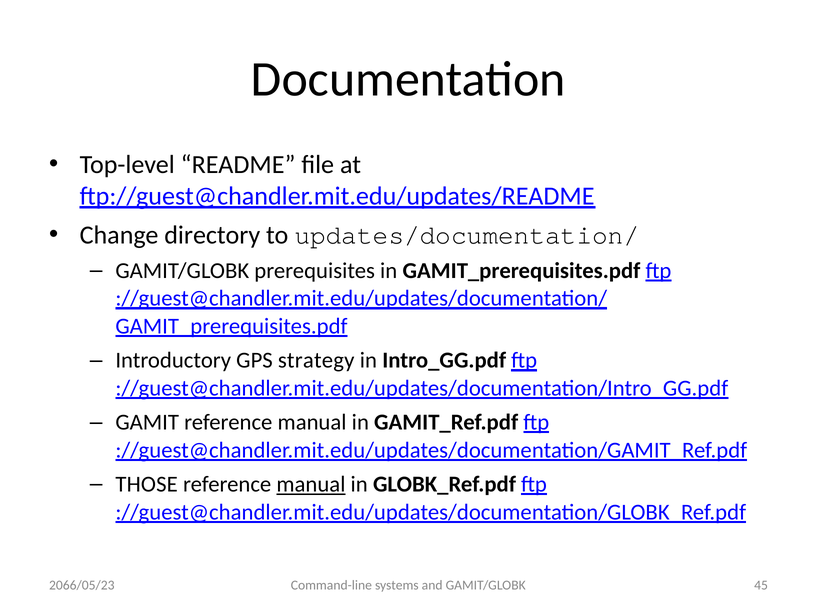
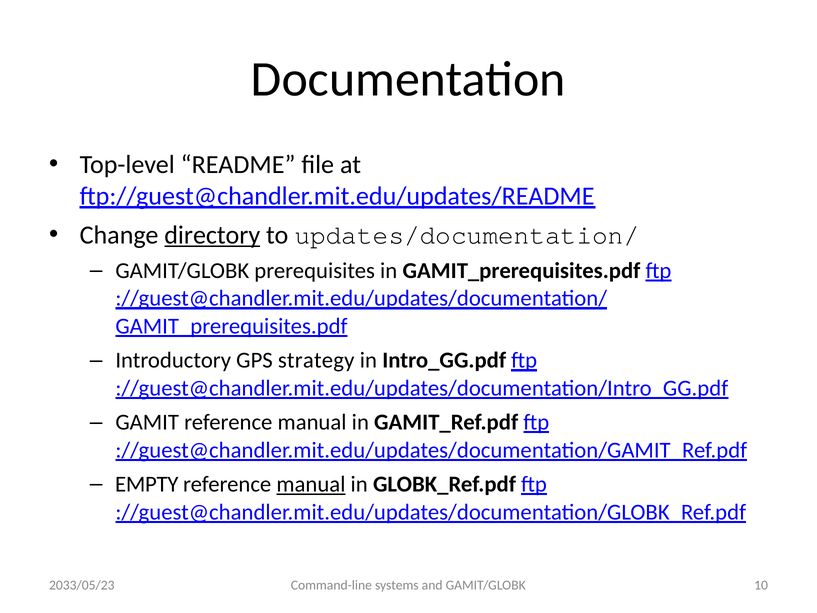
directory underline: none -> present
THOSE: THOSE -> EMPTY
45: 45 -> 10
2066/05/23: 2066/05/23 -> 2033/05/23
